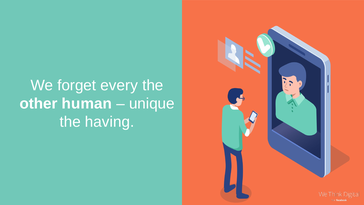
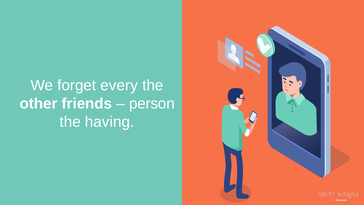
human: human -> friends
unique: unique -> person
